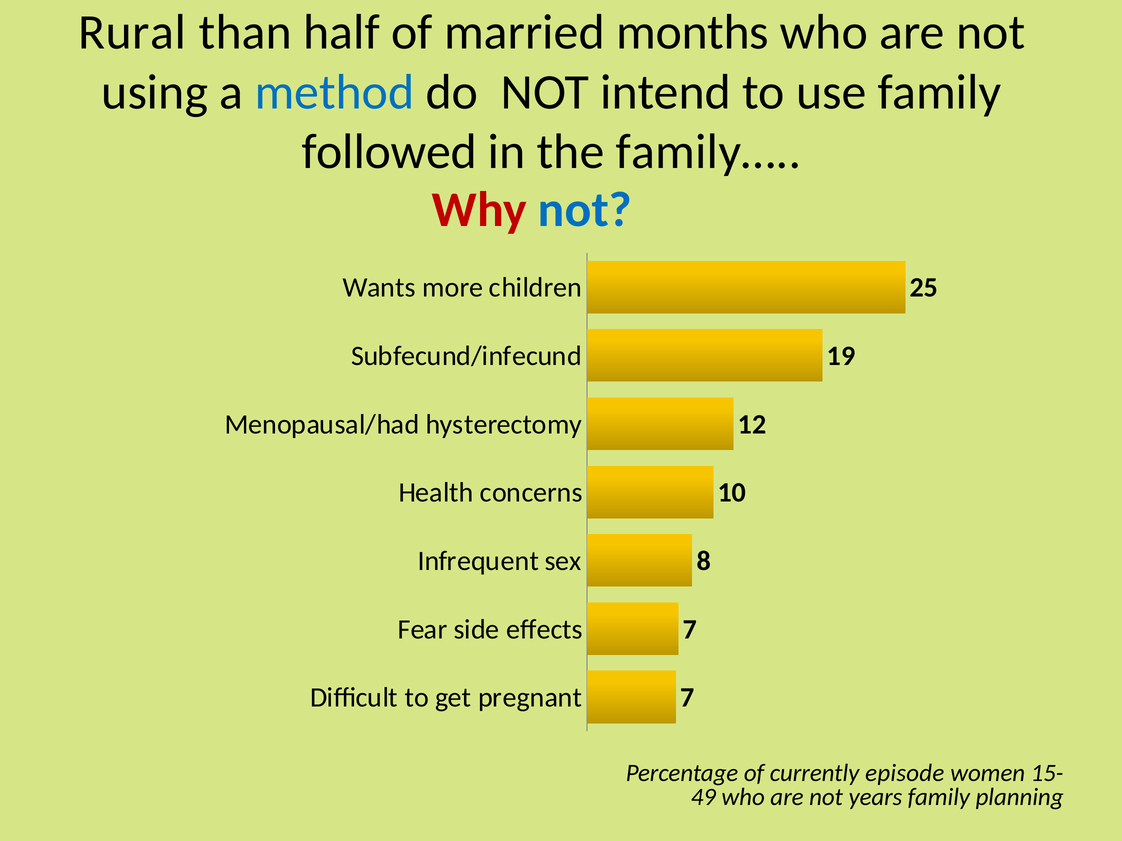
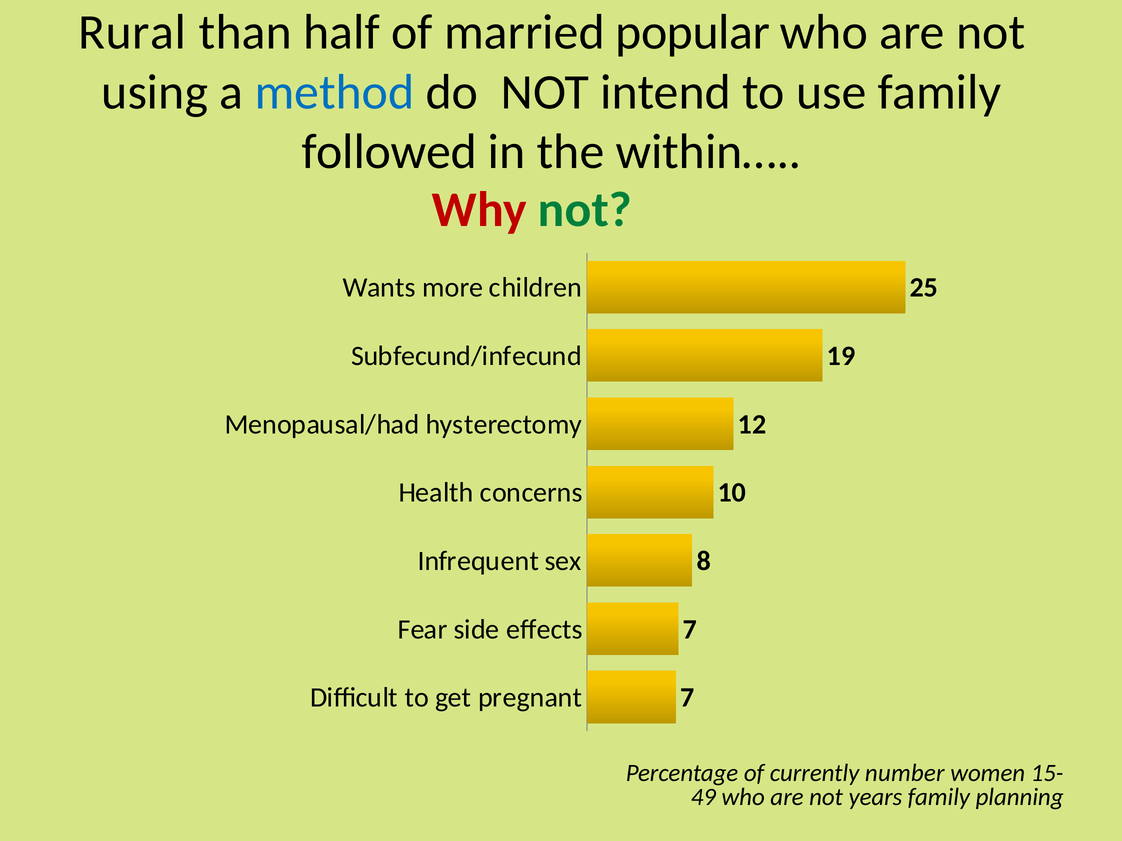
months: months -> popular
family…: family… -> within…
not at (585, 210) colour: blue -> green
episode: episode -> number
